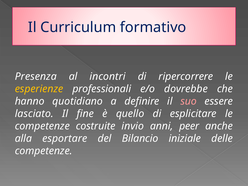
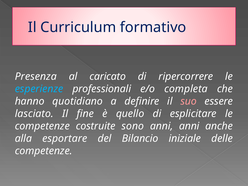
incontri: incontri -> caricato
esperienze colour: yellow -> light blue
dovrebbe: dovrebbe -> completa
invio: invio -> sono
anni peer: peer -> anni
